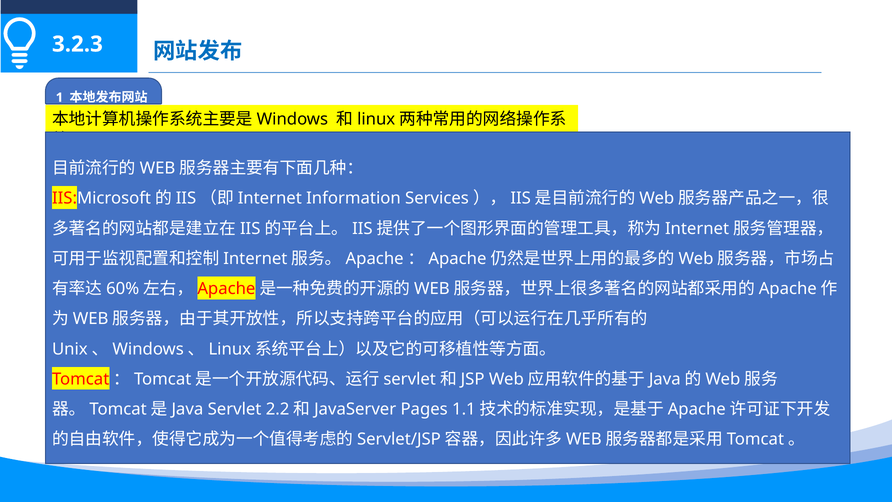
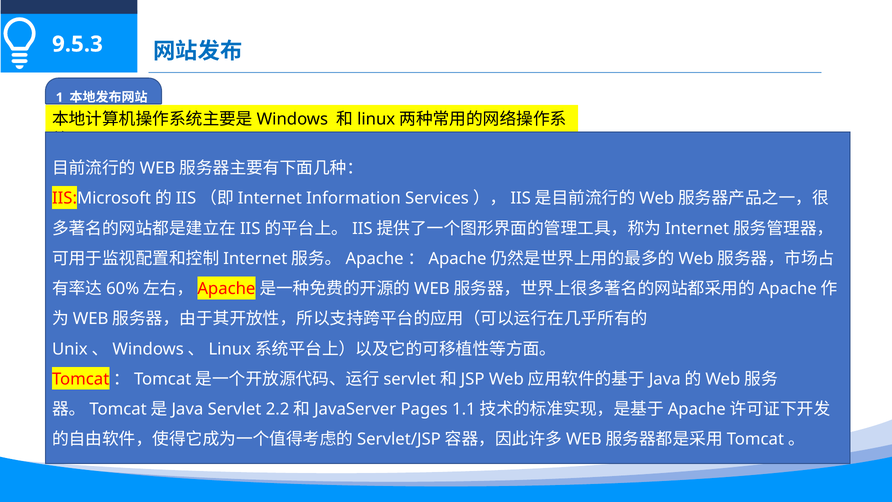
3.2.3: 3.2.3 -> 9.5.3
